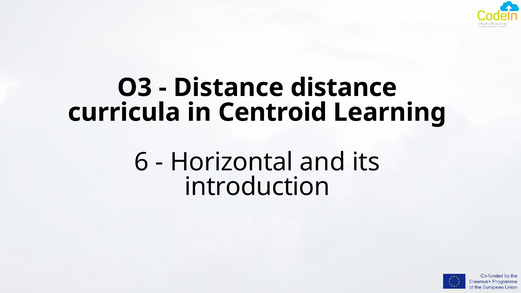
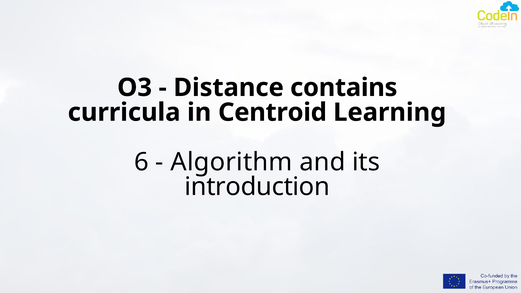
Distance distance: distance -> contains
Horizontal: Horizontal -> Algorithm
